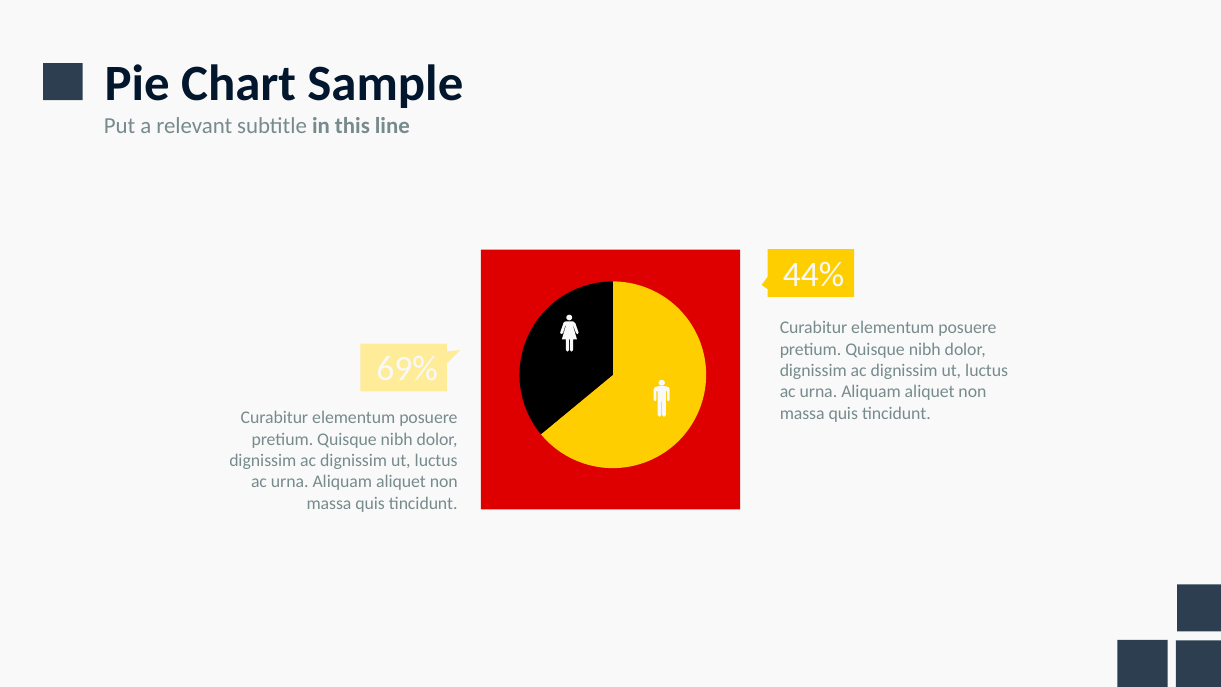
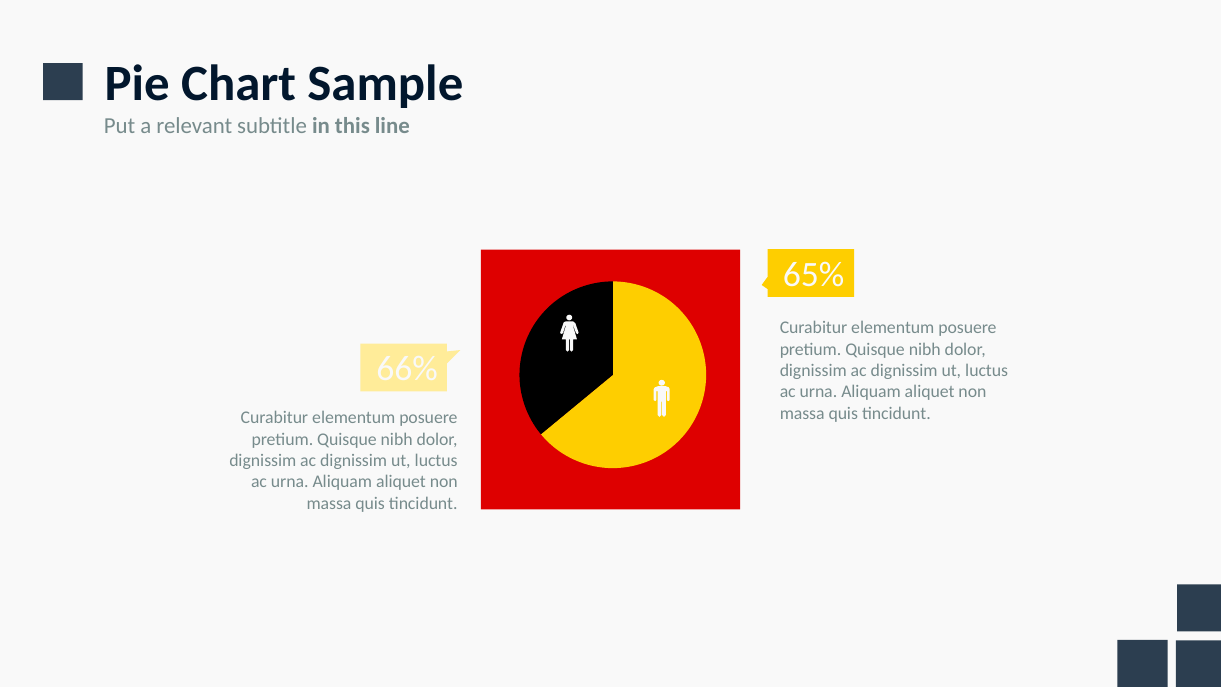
44%: 44% -> 65%
69%: 69% -> 66%
